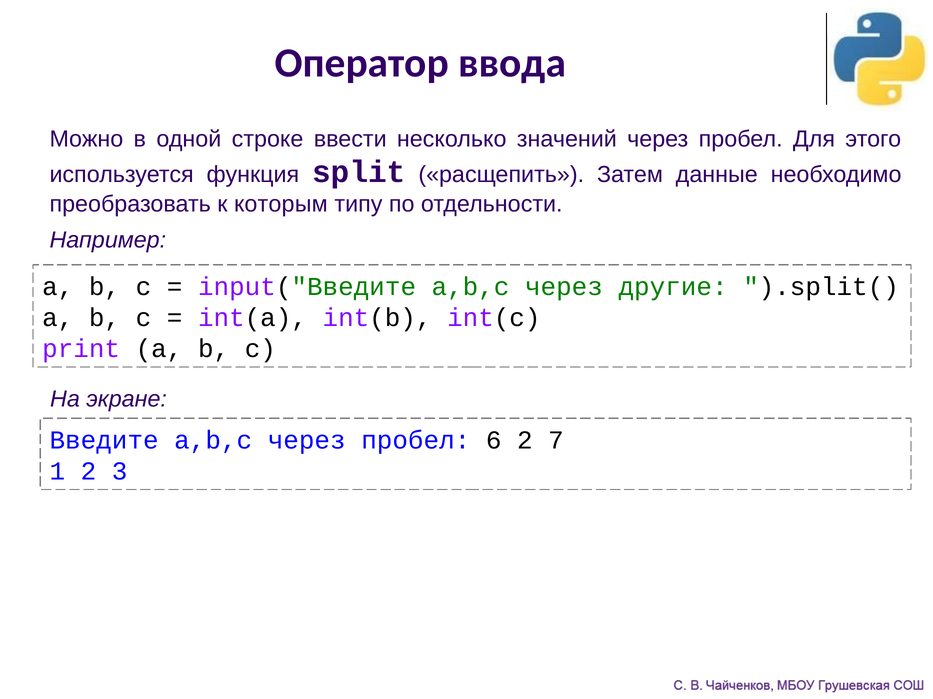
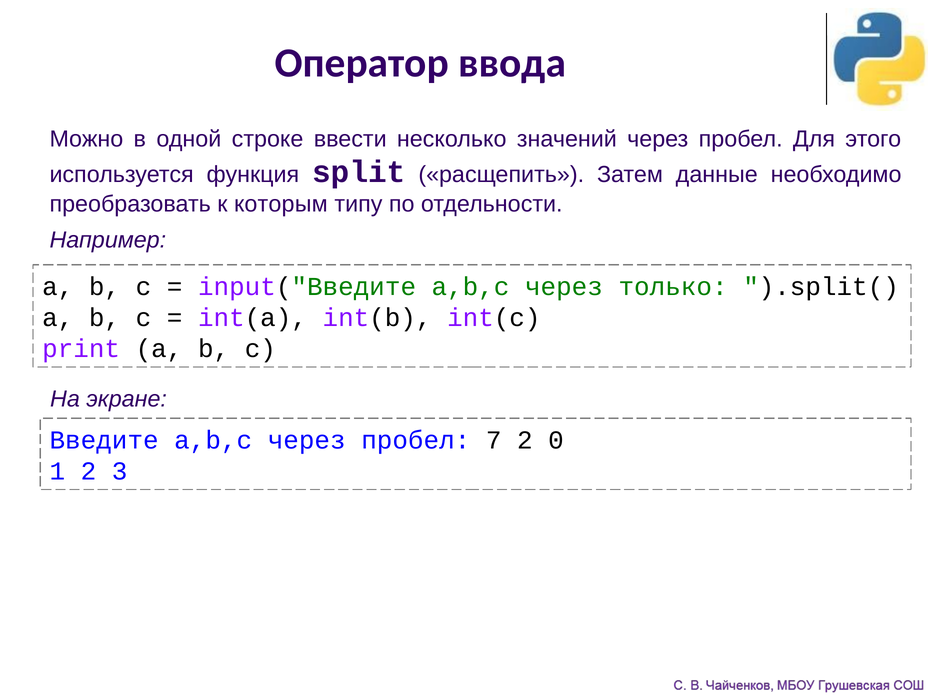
другие: другие -> только
6: 6 -> 7
7: 7 -> 0
